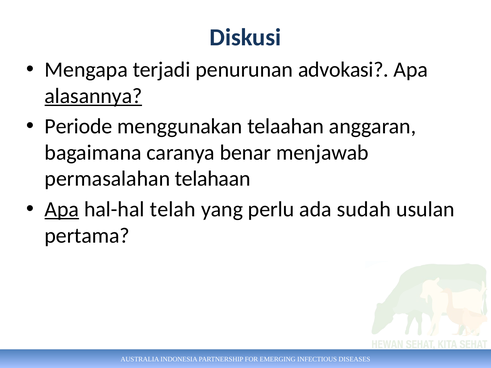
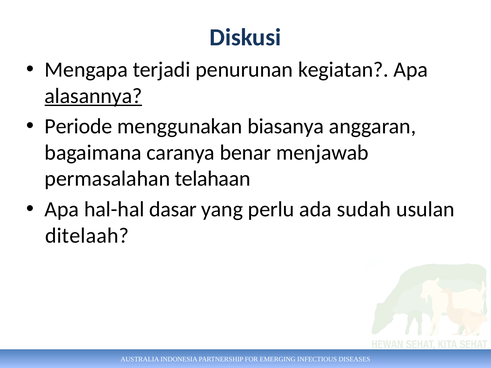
advokasi: advokasi -> kegiatan
telaahan: telaahan -> biasanya
Apa at (62, 209) underline: present -> none
telah: telah -> dasar
pertama: pertama -> ditelaah
